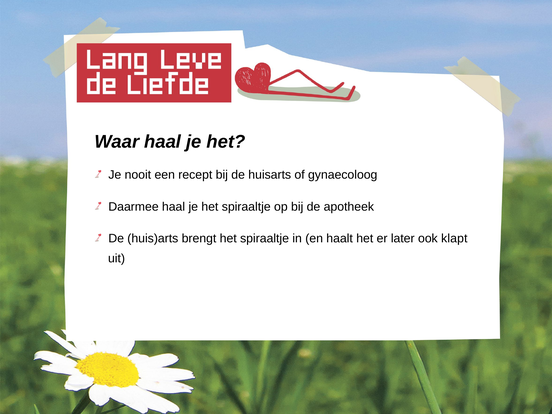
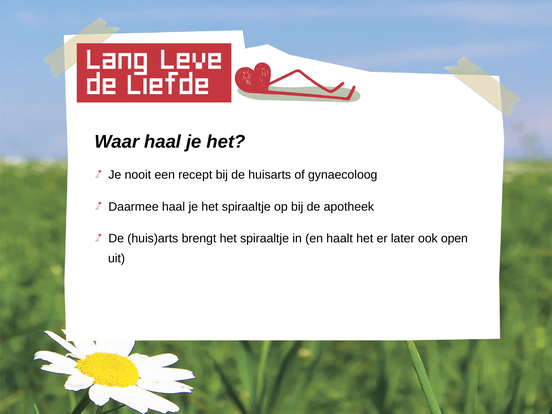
klapt: klapt -> open
